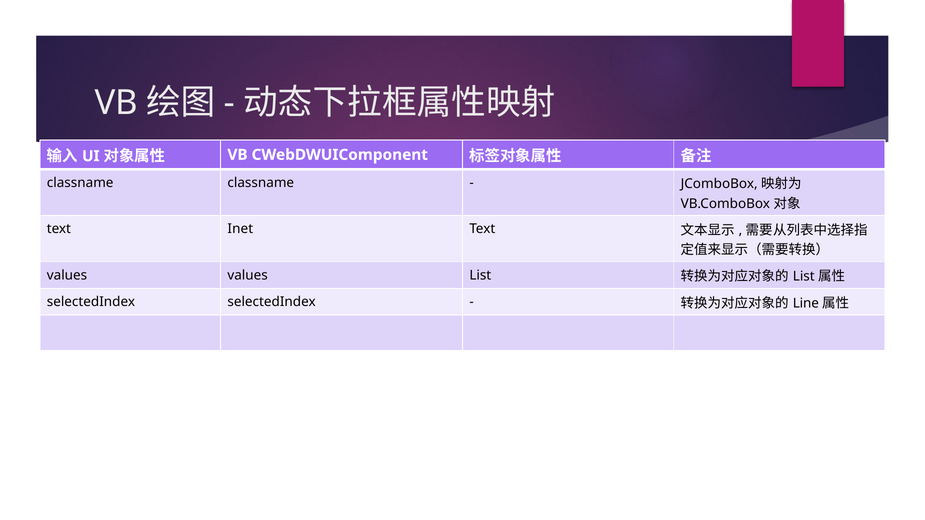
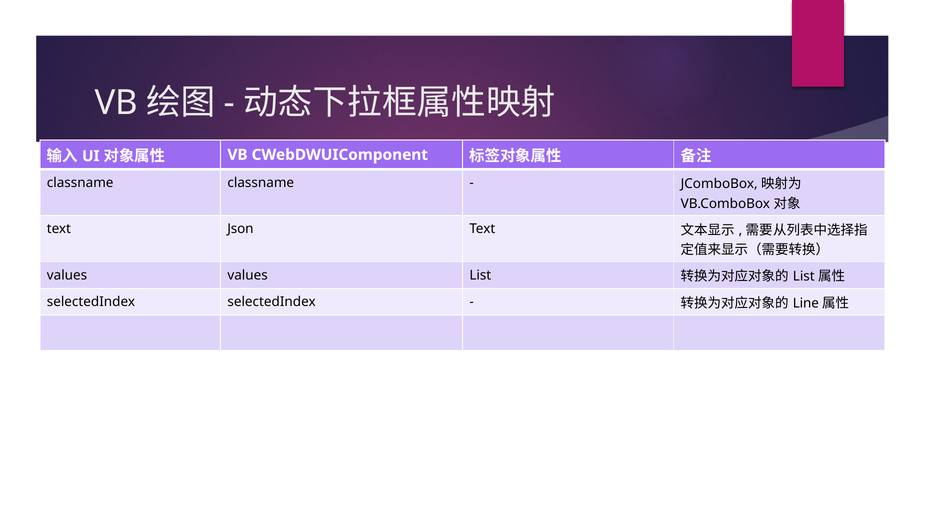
Inet: Inet -> Json
